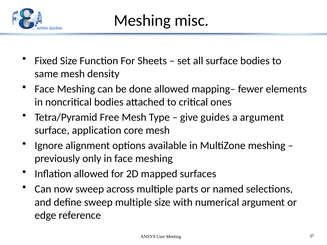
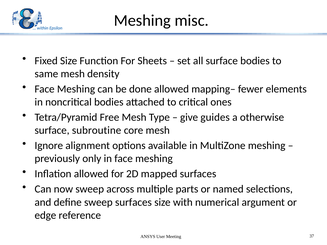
a argument: argument -> otherwise
application: application -> subroutine
sweep multiple: multiple -> surfaces
